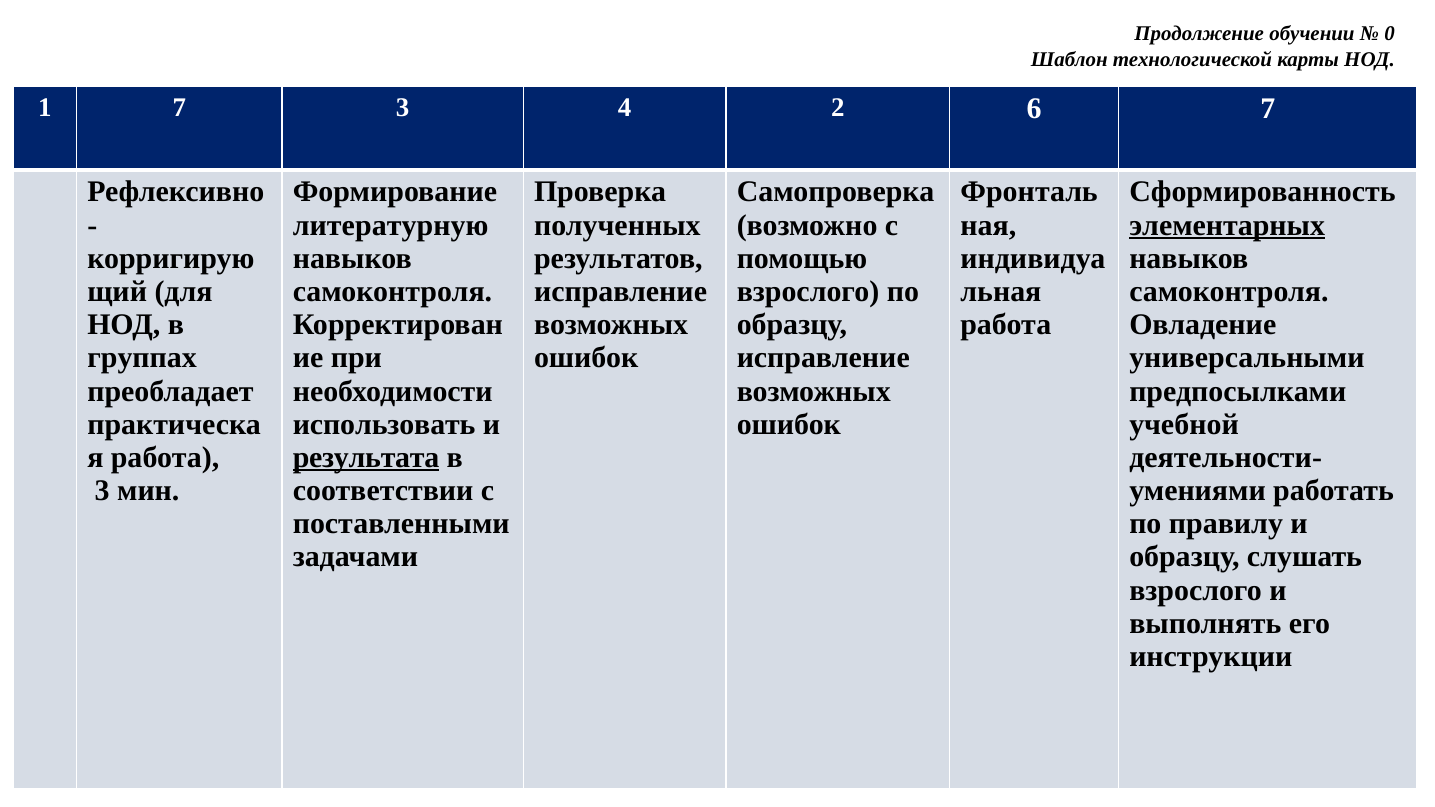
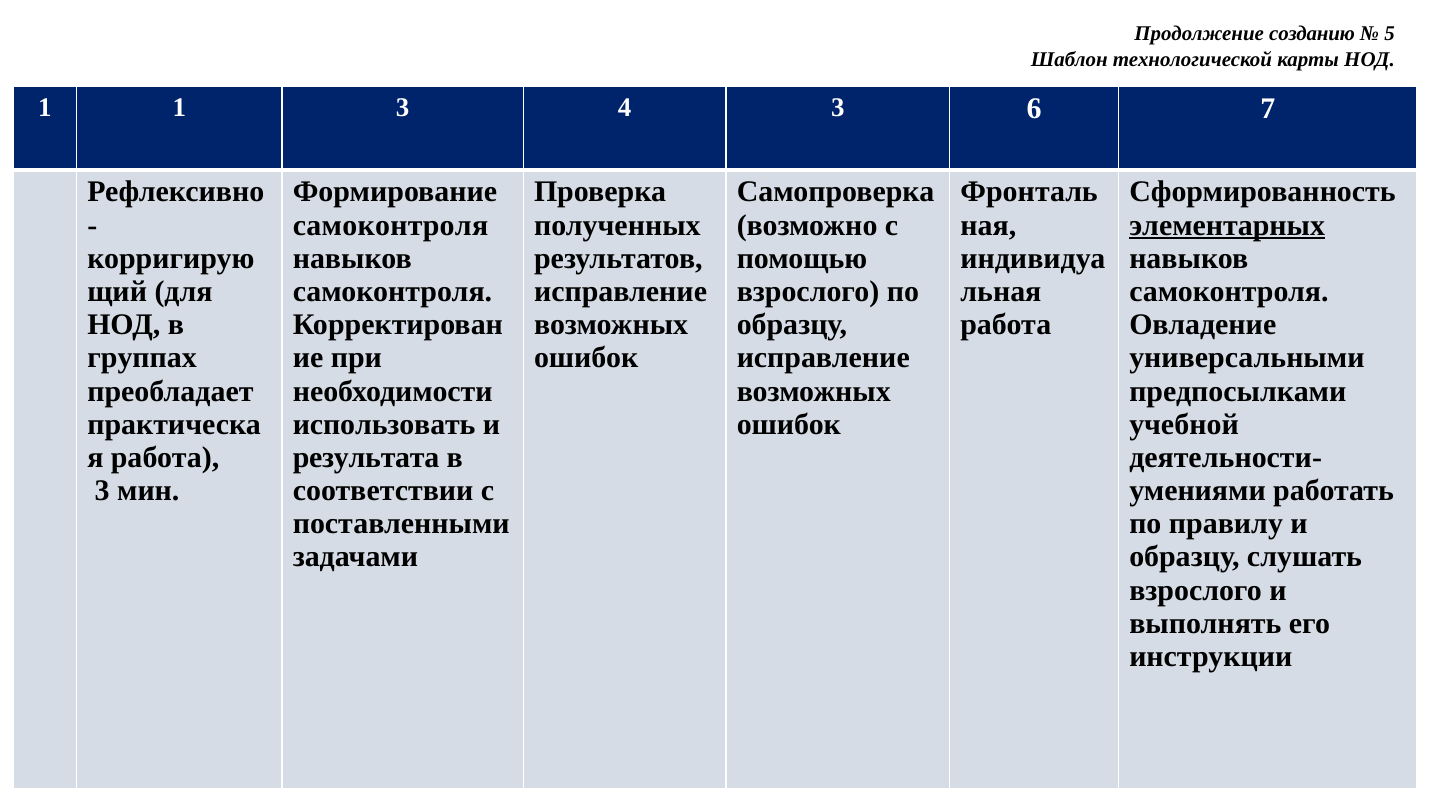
обучении: обучении -> созданию
0: 0 -> 5
1 7: 7 -> 1
4 2: 2 -> 3
литературную at (391, 225): литературную -> самоконтроля
результата underline: present -> none
